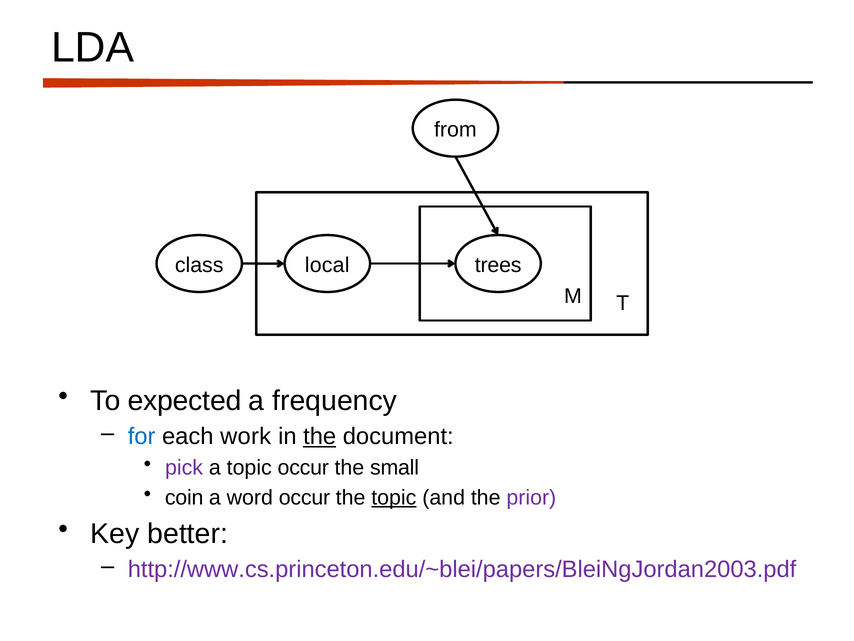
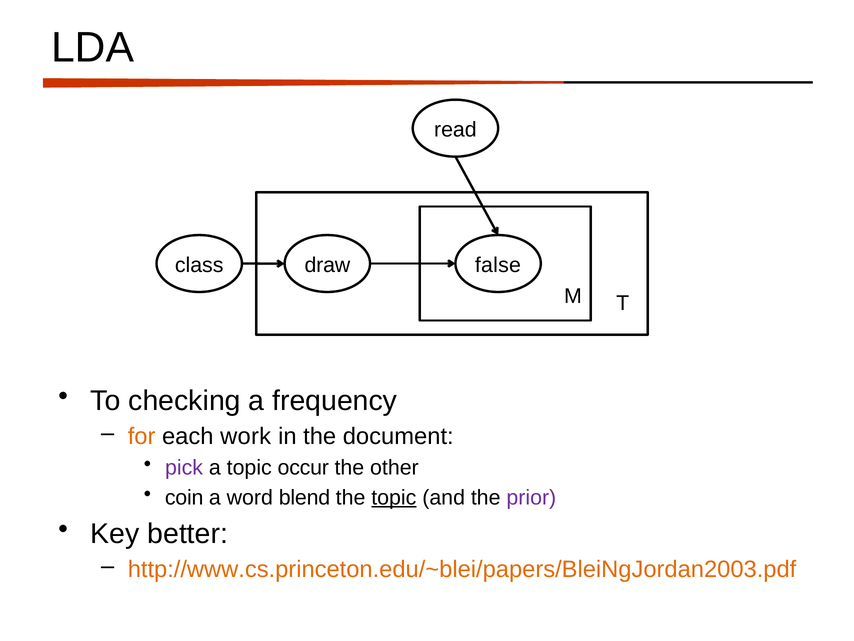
from: from -> read
local: local -> draw
trees: trees -> false
expected: expected -> checking
for colour: blue -> orange
the at (320, 436) underline: present -> none
small: small -> other
word occur: occur -> blend
http://www.cs.princeton.edu/~blei/papers/BleiNgJordan2003.pdf colour: purple -> orange
